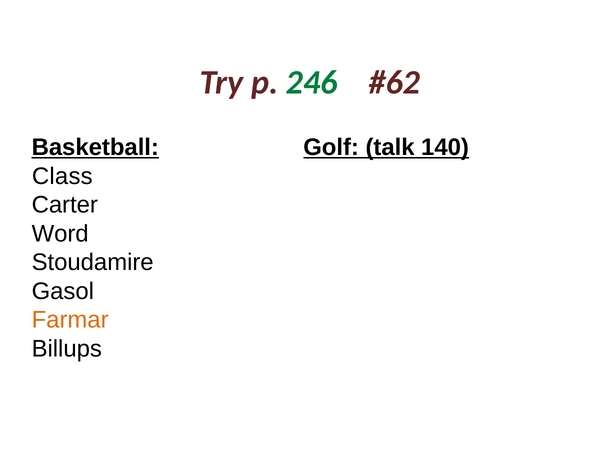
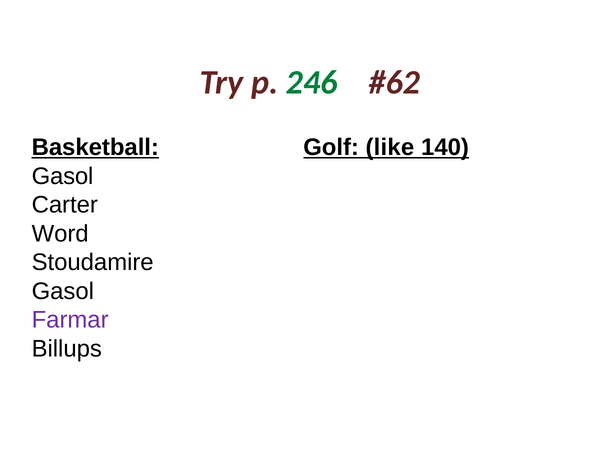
talk: talk -> like
Class at (62, 176): Class -> Gasol
Farmar colour: orange -> purple
